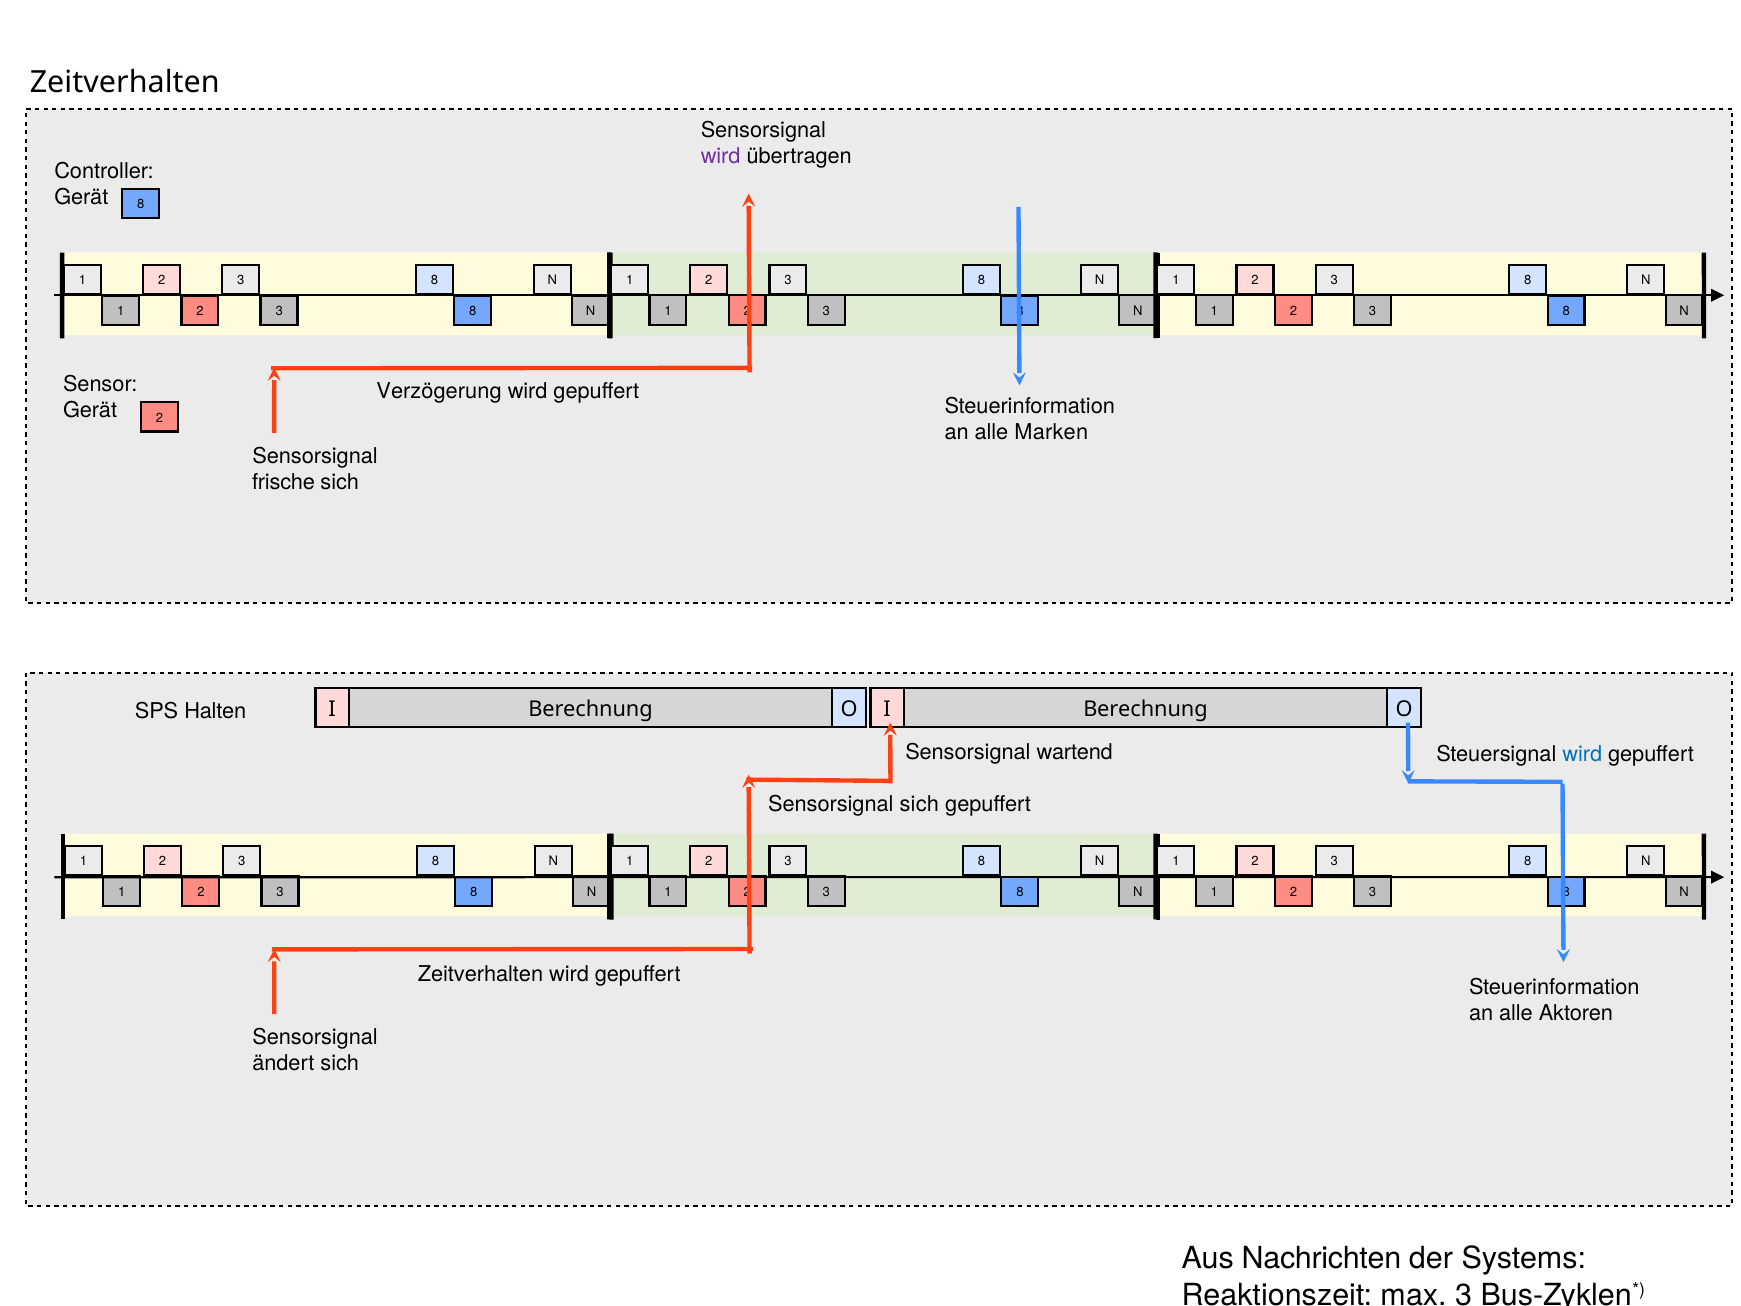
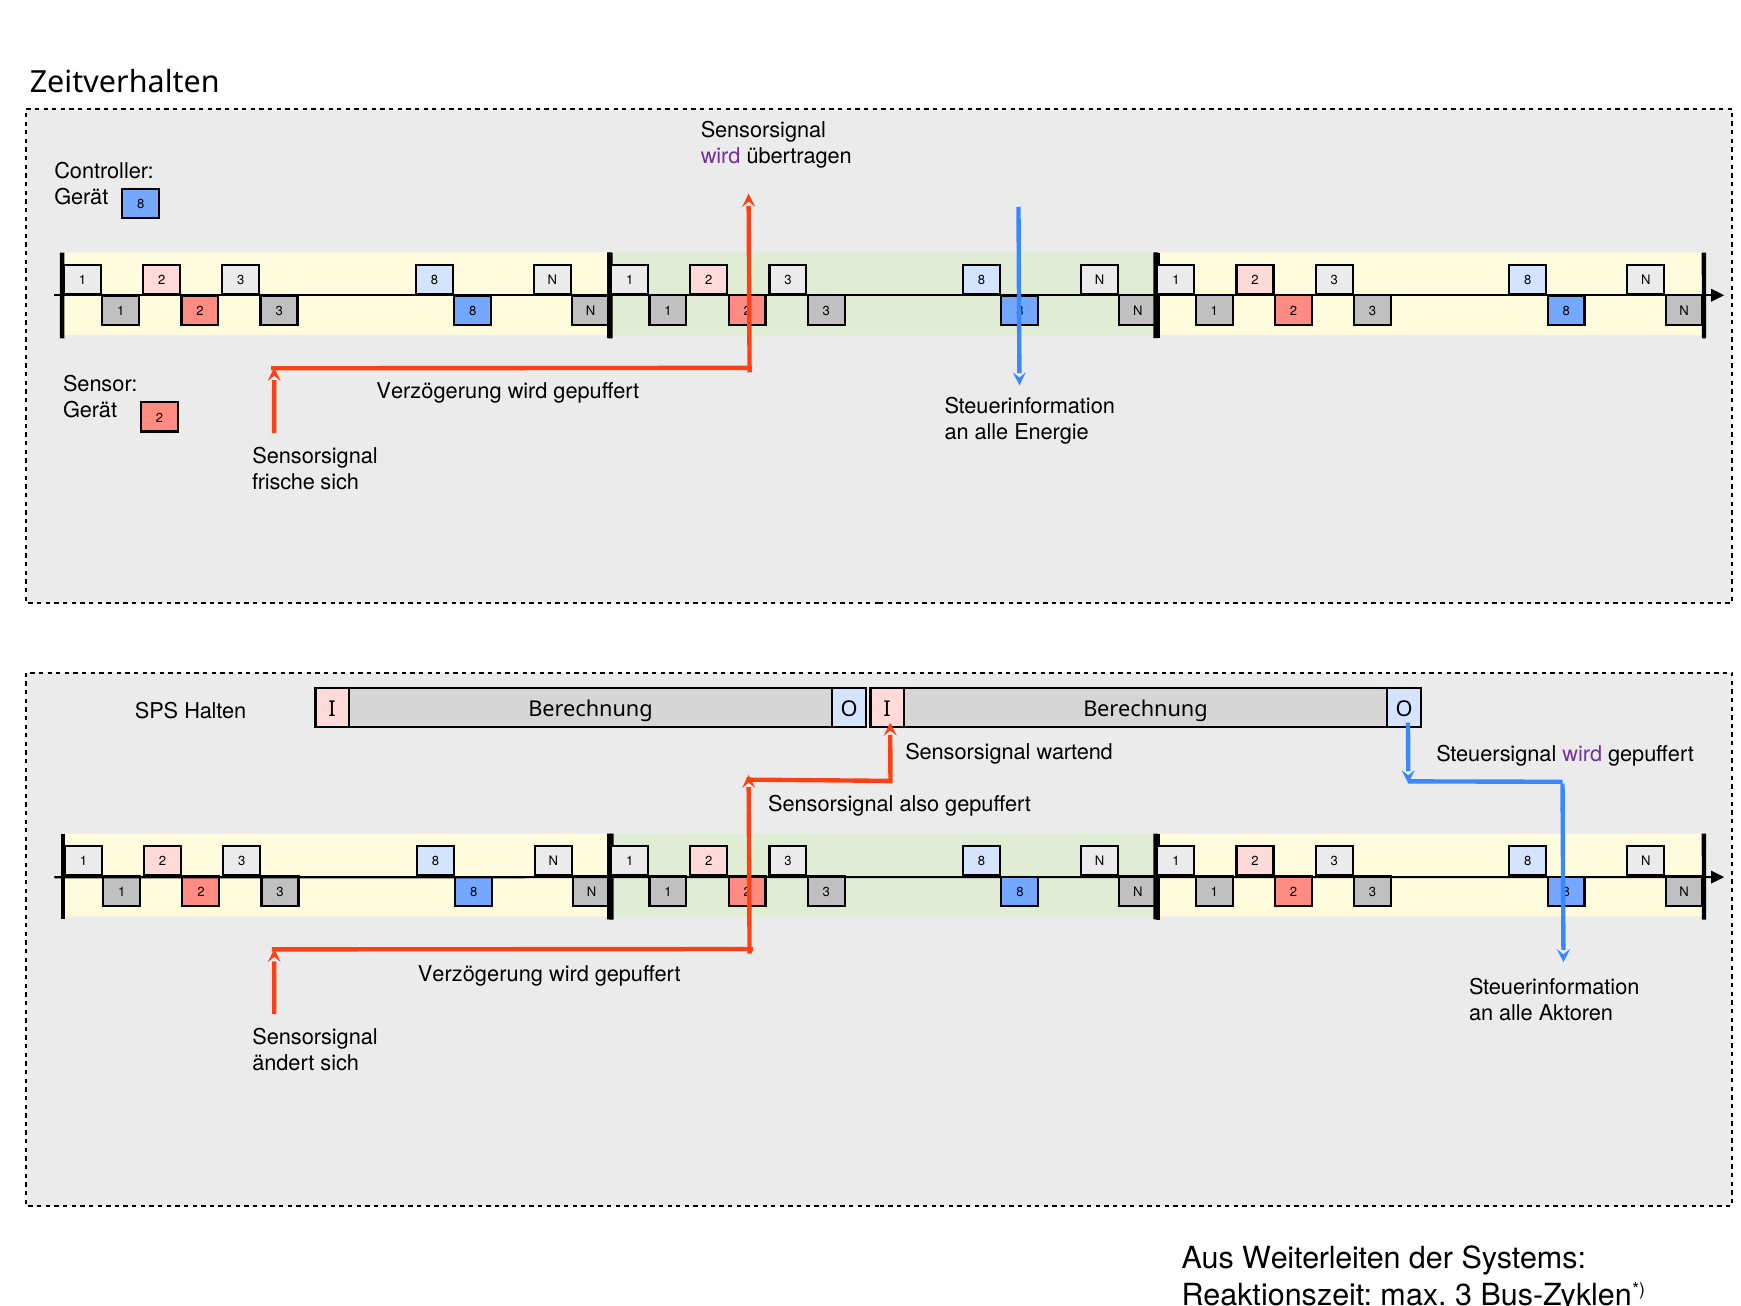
Marken: Marken -> Energie
wird at (1582, 754) colour: blue -> purple
Sensorsignal sich: sich -> also
Zeitverhalten at (480, 974): Zeitverhalten -> Verzögerung
Nachrichten: Nachrichten -> Weiterleiten
